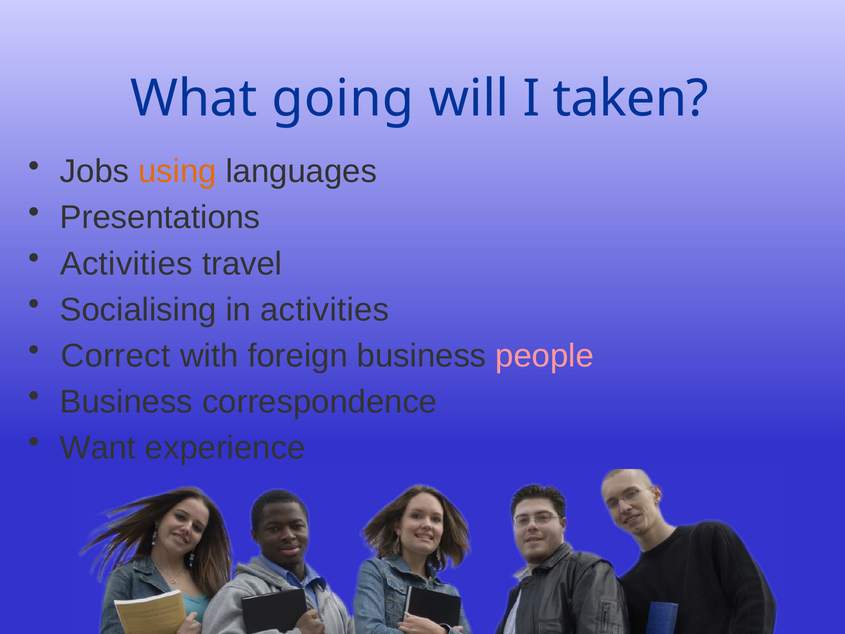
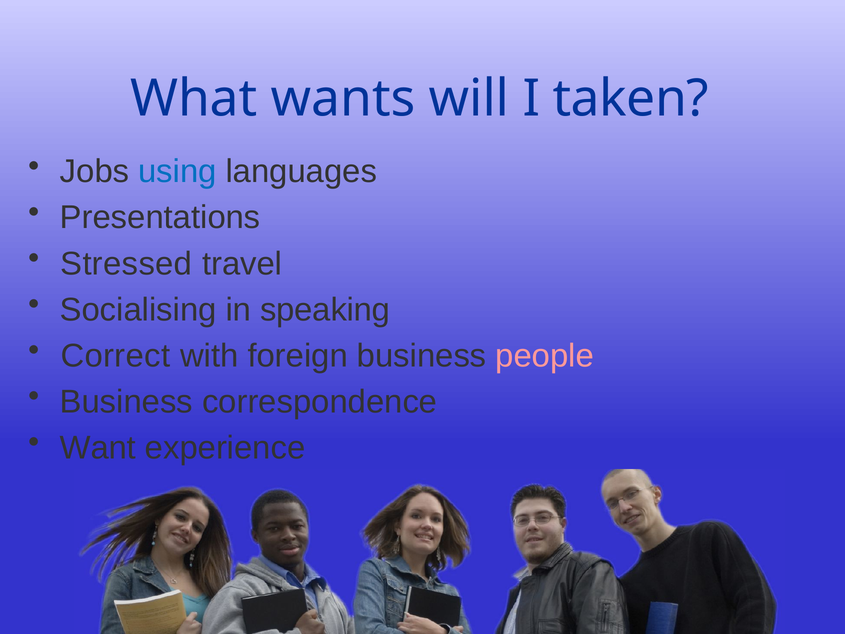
going: going -> wants
using colour: orange -> blue
Activities at (126, 264): Activities -> Stressed
in activities: activities -> speaking
